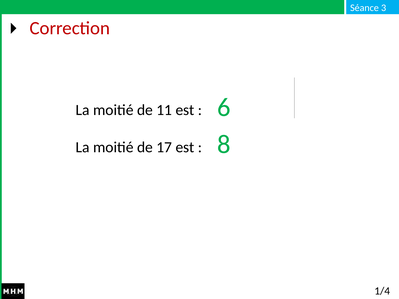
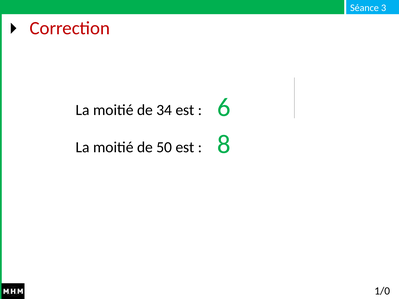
11: 11 -> 34
17: 17 -> 50
1/4: 1/4 -> 1/0
